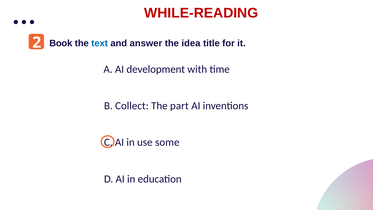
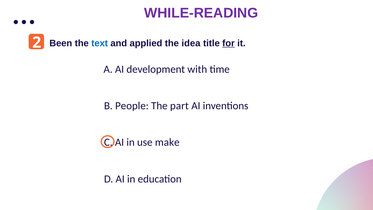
WHILE-READING colour: red -> purple
Book: Book -> Been
answer: answer -> applied
for underline: none -> present
Collect: Collect -> People
some: some -> make
